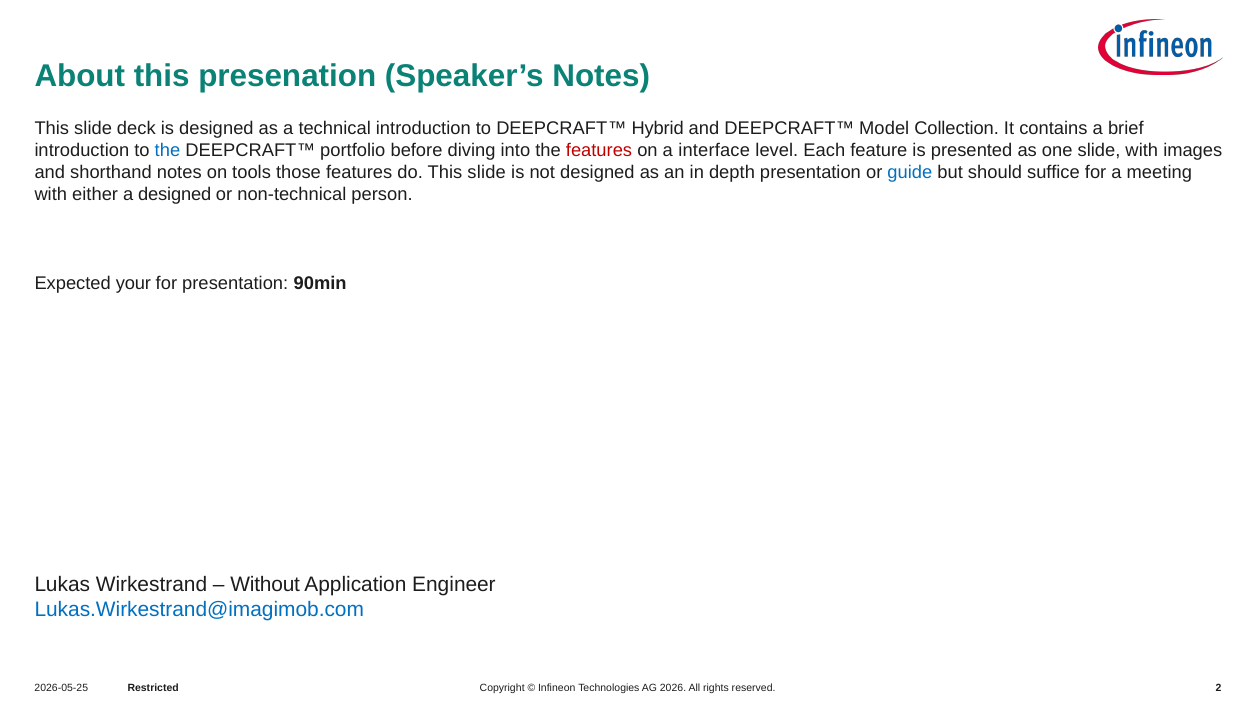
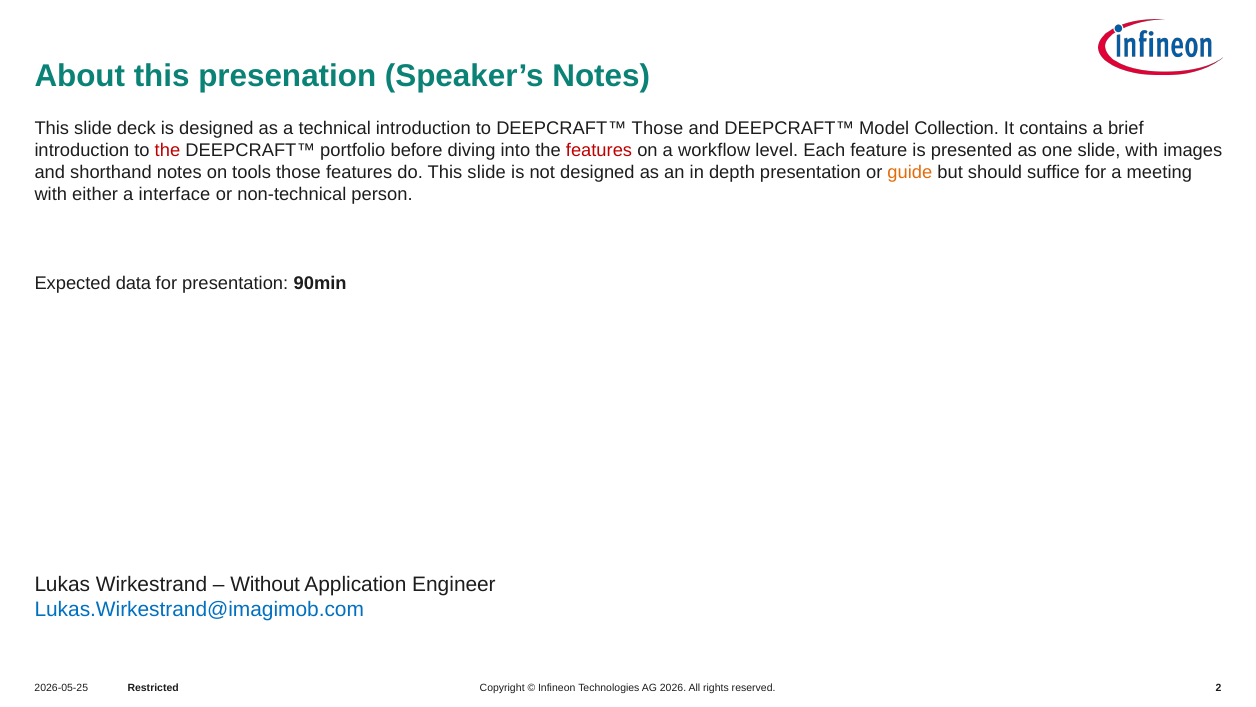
DEEPCRAFT™ Hybrid: Hybrid -> Those
the at (168, 150) colour: blue -> red
interface: interface -> workflow
guide colour: blue -> orange
a designed: designed -> interface
your: your -> data
